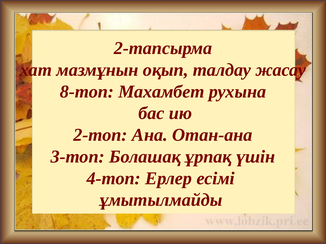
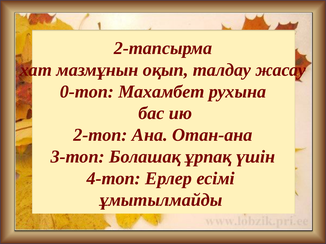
8-топ: 8-топ -> 0-топ
